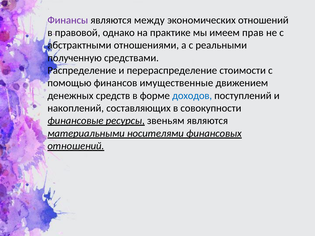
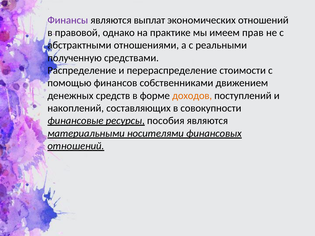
между: между -> выплат
имущественные: имущественные -> собственниками
доходов colour: blue -> orange
звеньям: звеньям -> пособия
